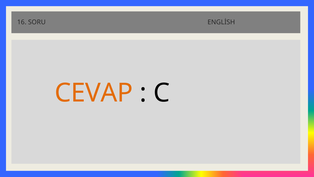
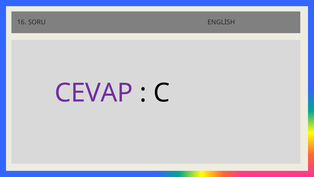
CEVAP colour: orange -> purple
